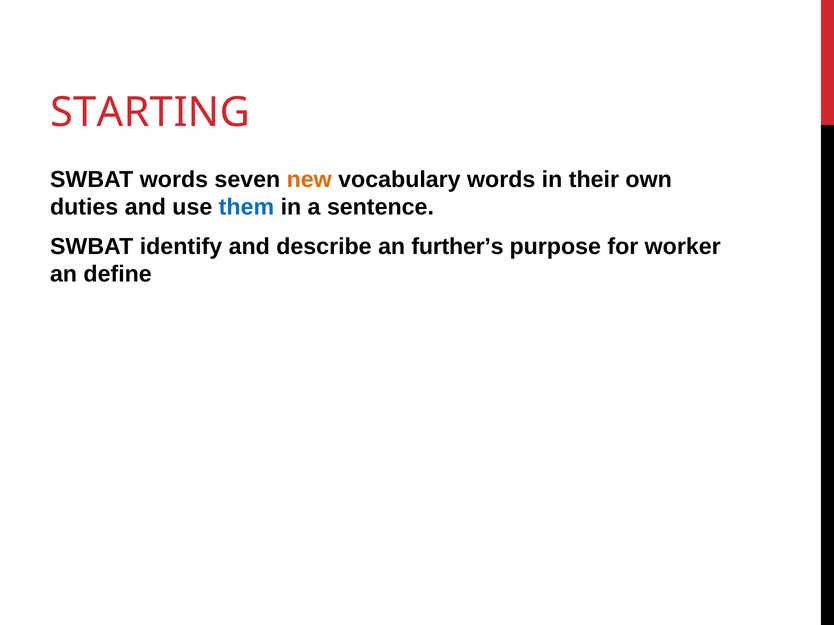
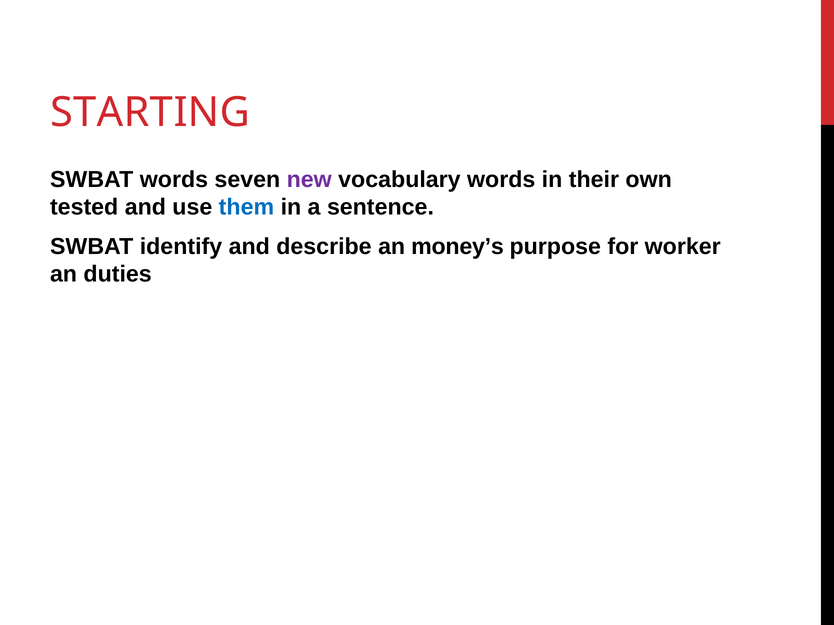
new colour: orange -> purple
duties: duties -> tested
further’s: further’s -> money’s
define: define -> duties
